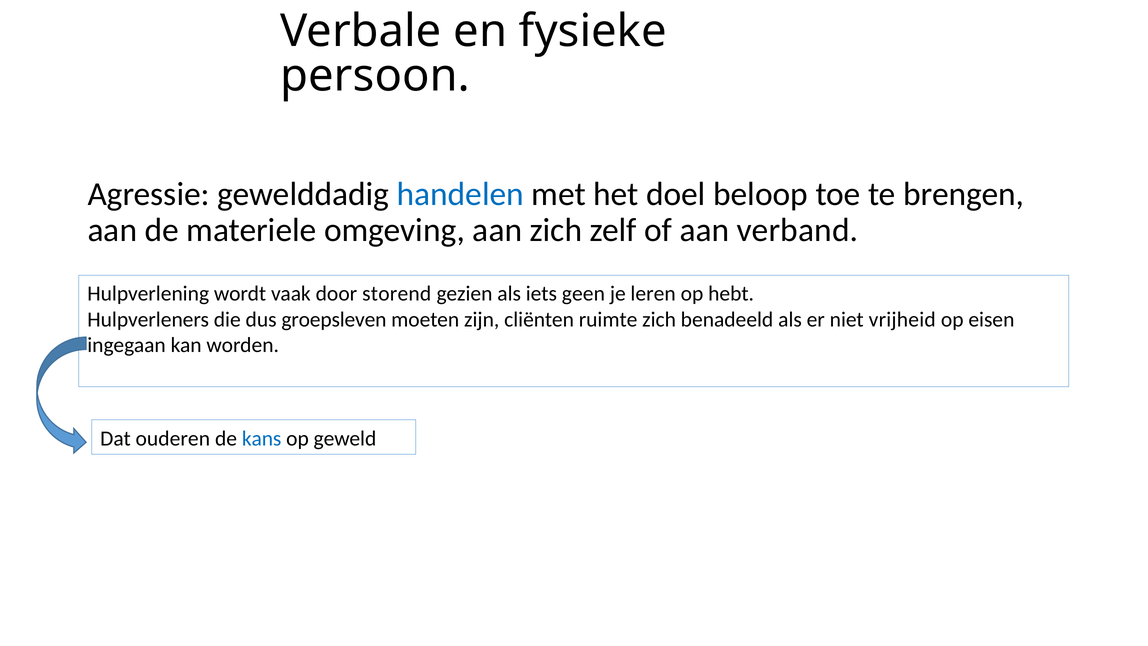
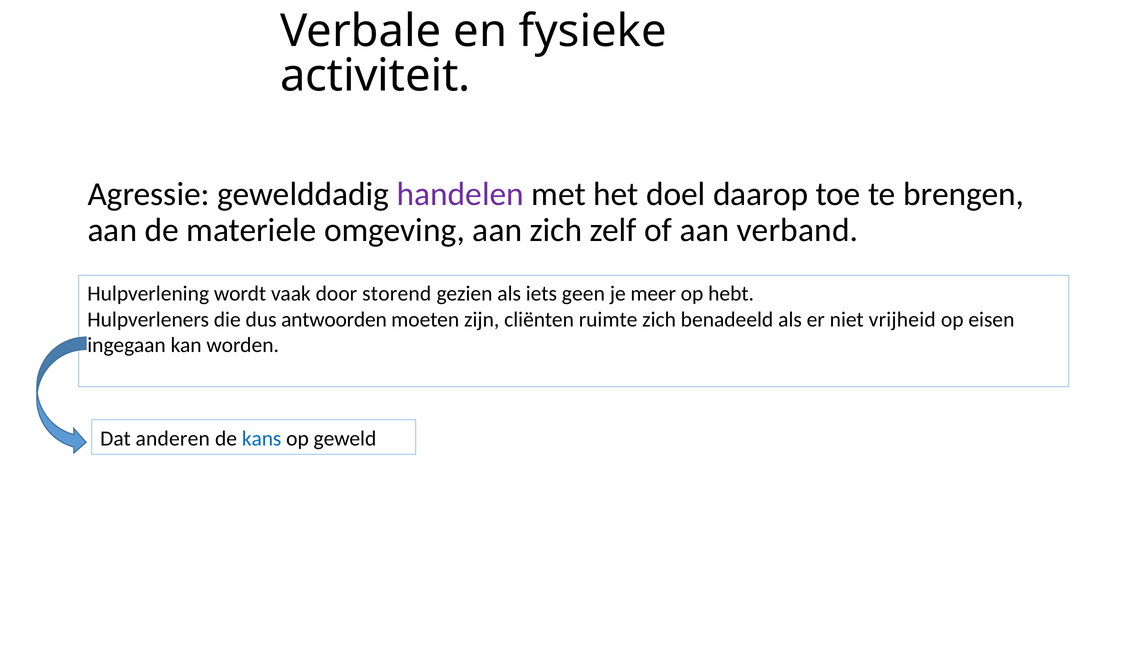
persoon: persoon -> activiteit
handelen colour: blue -> purple
beloop: beloop -> daarop
leren: leren -> meer
groepsleven: groepsleven -> antwoorden
ouderen: ouderen -> anderen
